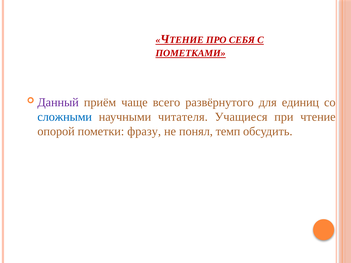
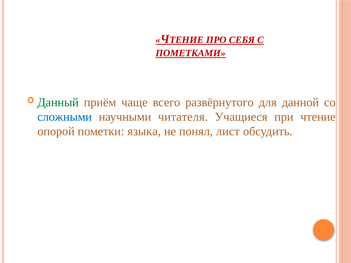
Данный colour: purple -> green
единиц: единиц -> данной
фразу: фразу -> языка
темп: темп -> лист
